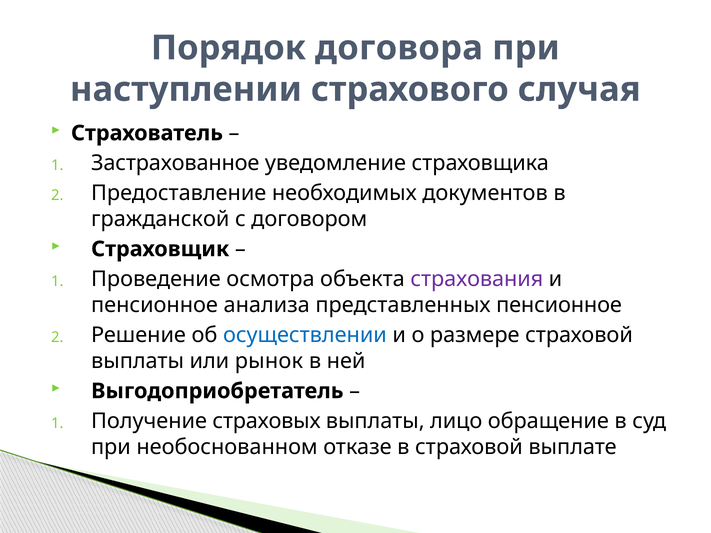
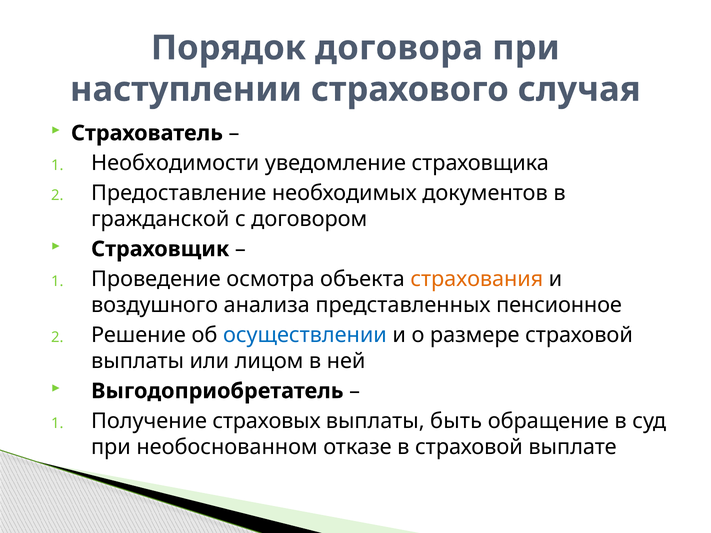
Застрахованное: Застрахованное -> Необходимости
страхования colour: purple -> orange
пенсионное at (155, 305): пенсионное -> воздушного
рынок: рынок -> лицом
лицо: лицо -> быть
